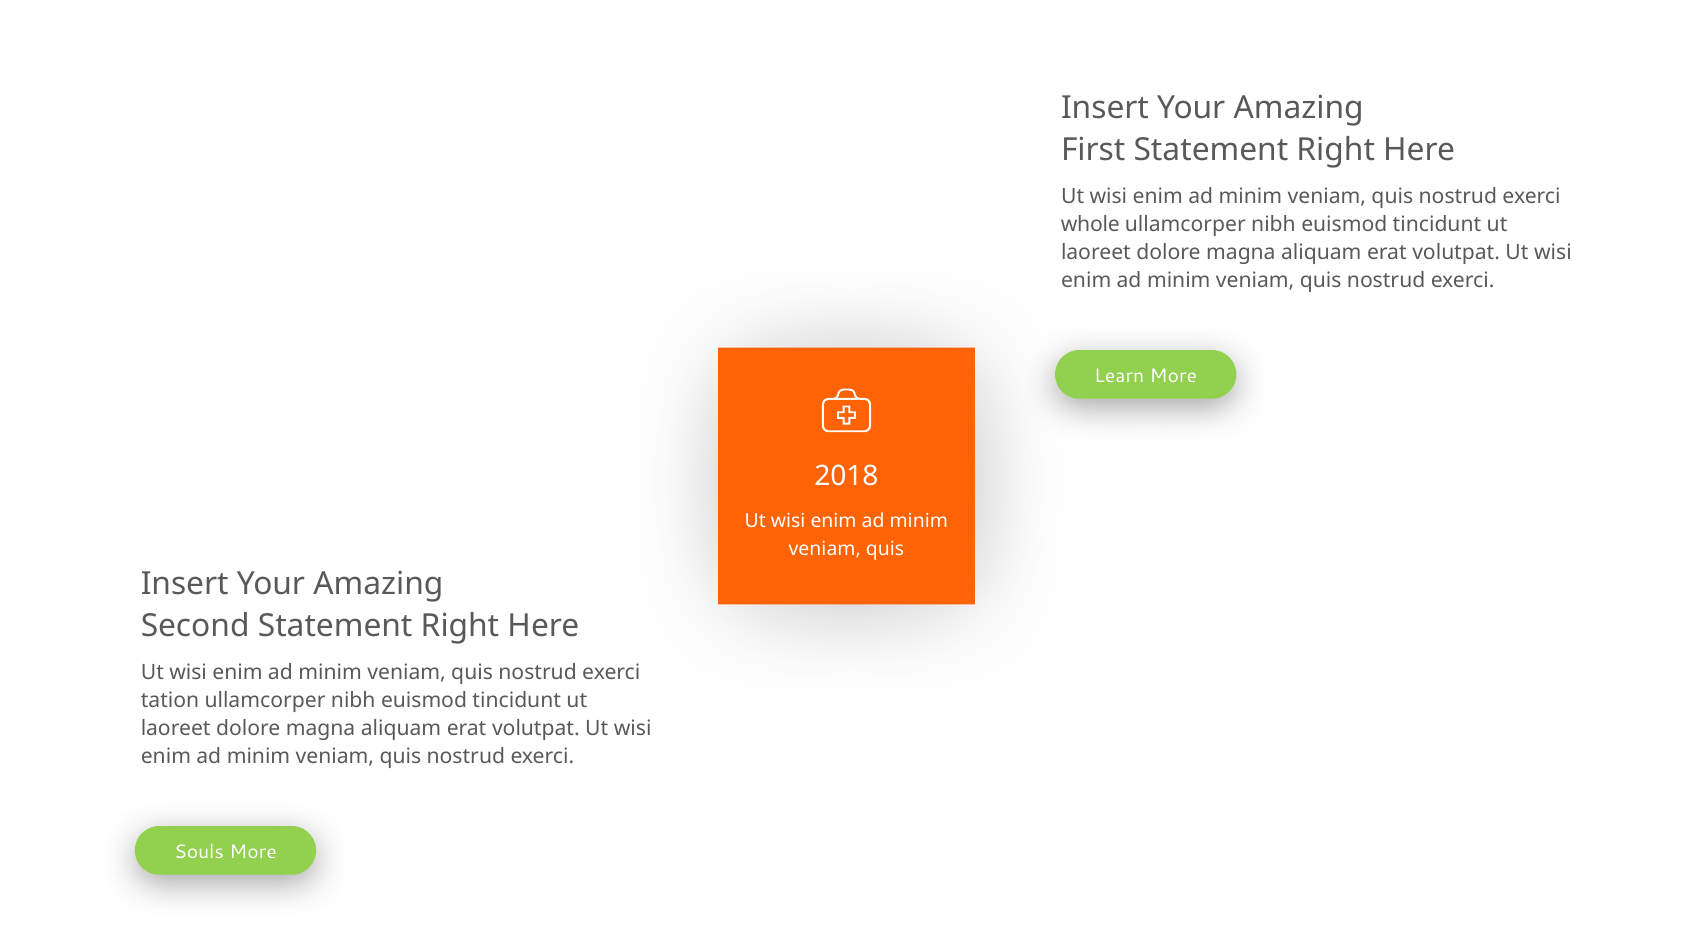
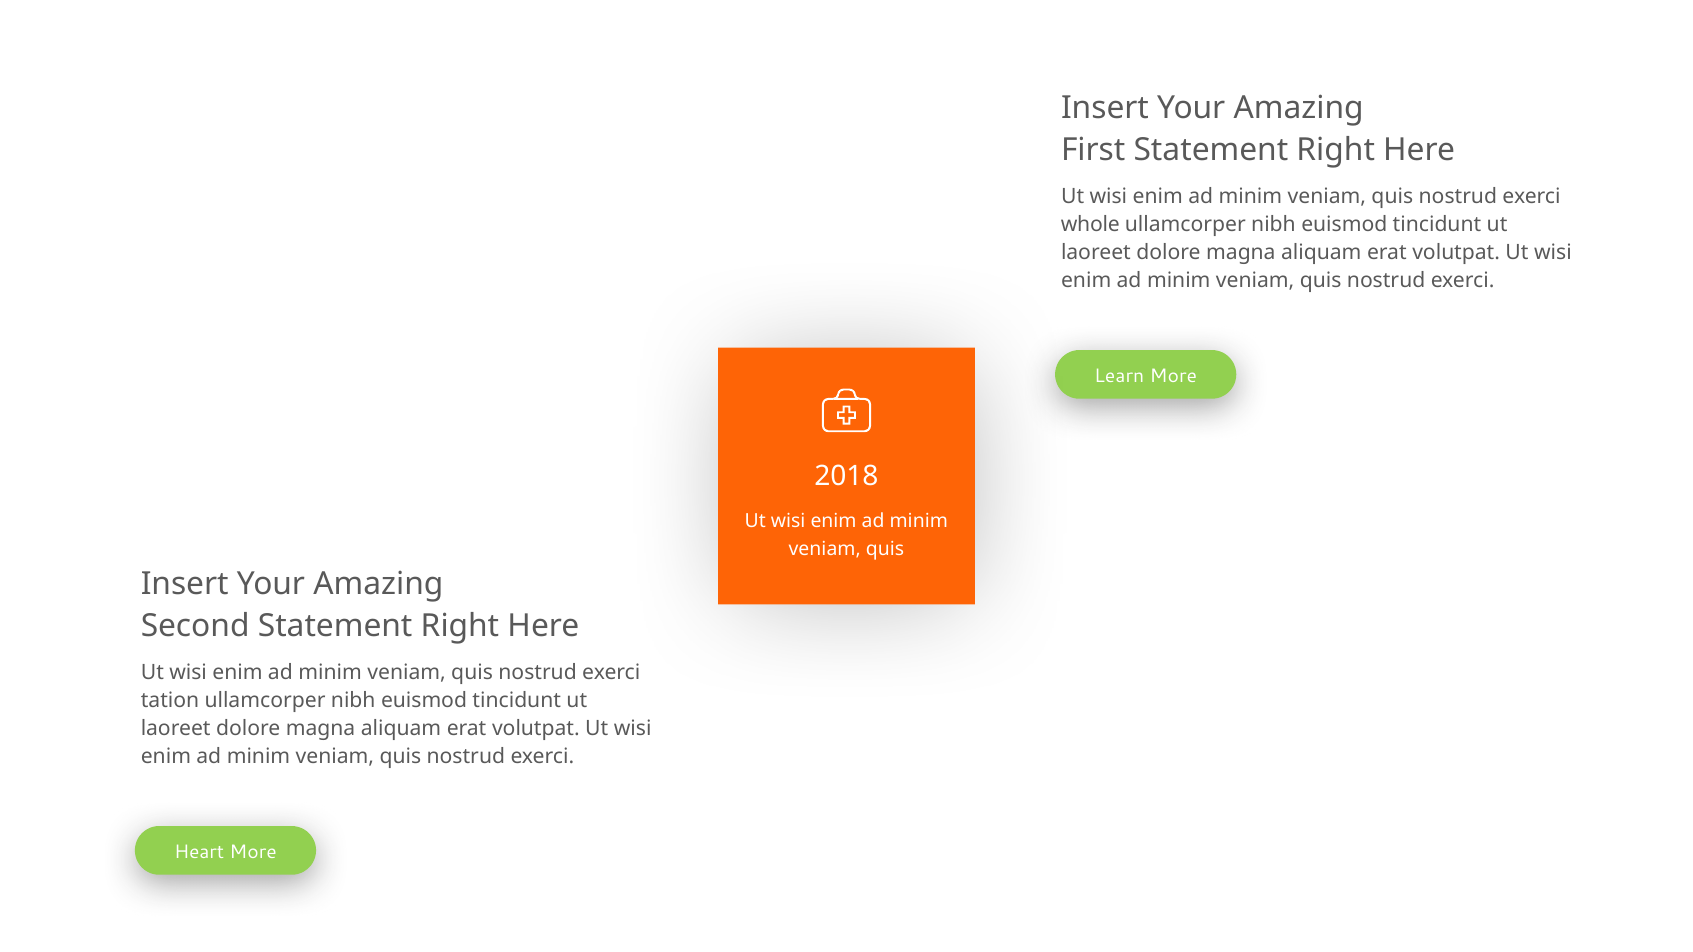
Souls: Souls -> Heart
